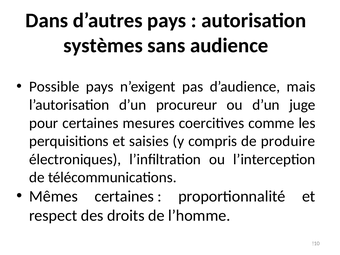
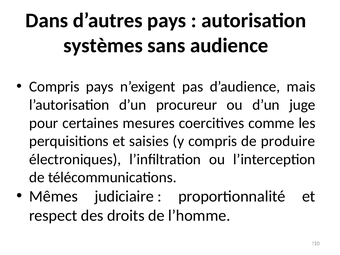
Possible at (54, 87): Possible -> Compris
Mêmes certaines: certaines -> judiciaire
